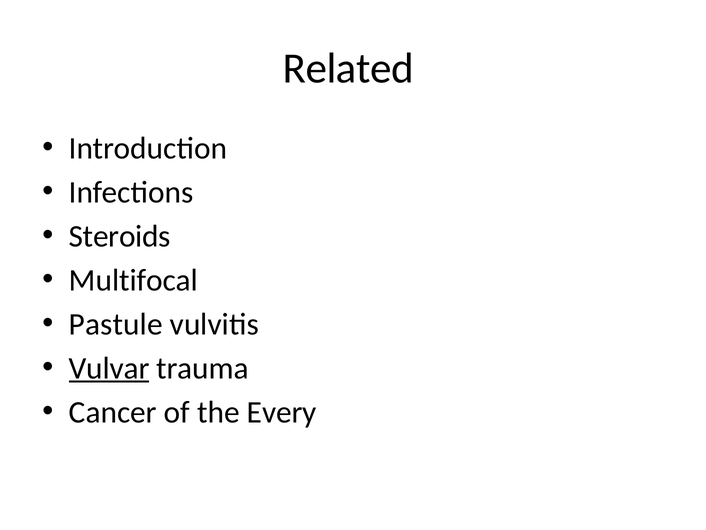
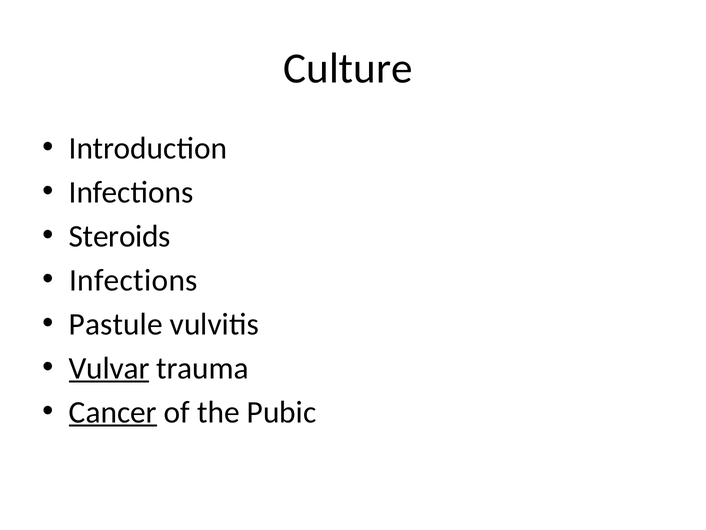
Related: Related -> Culture
Multifocal at (133, 280): Multifocal -> Infections
Cancer underline: none -> present
Every: Every -> Pubic
